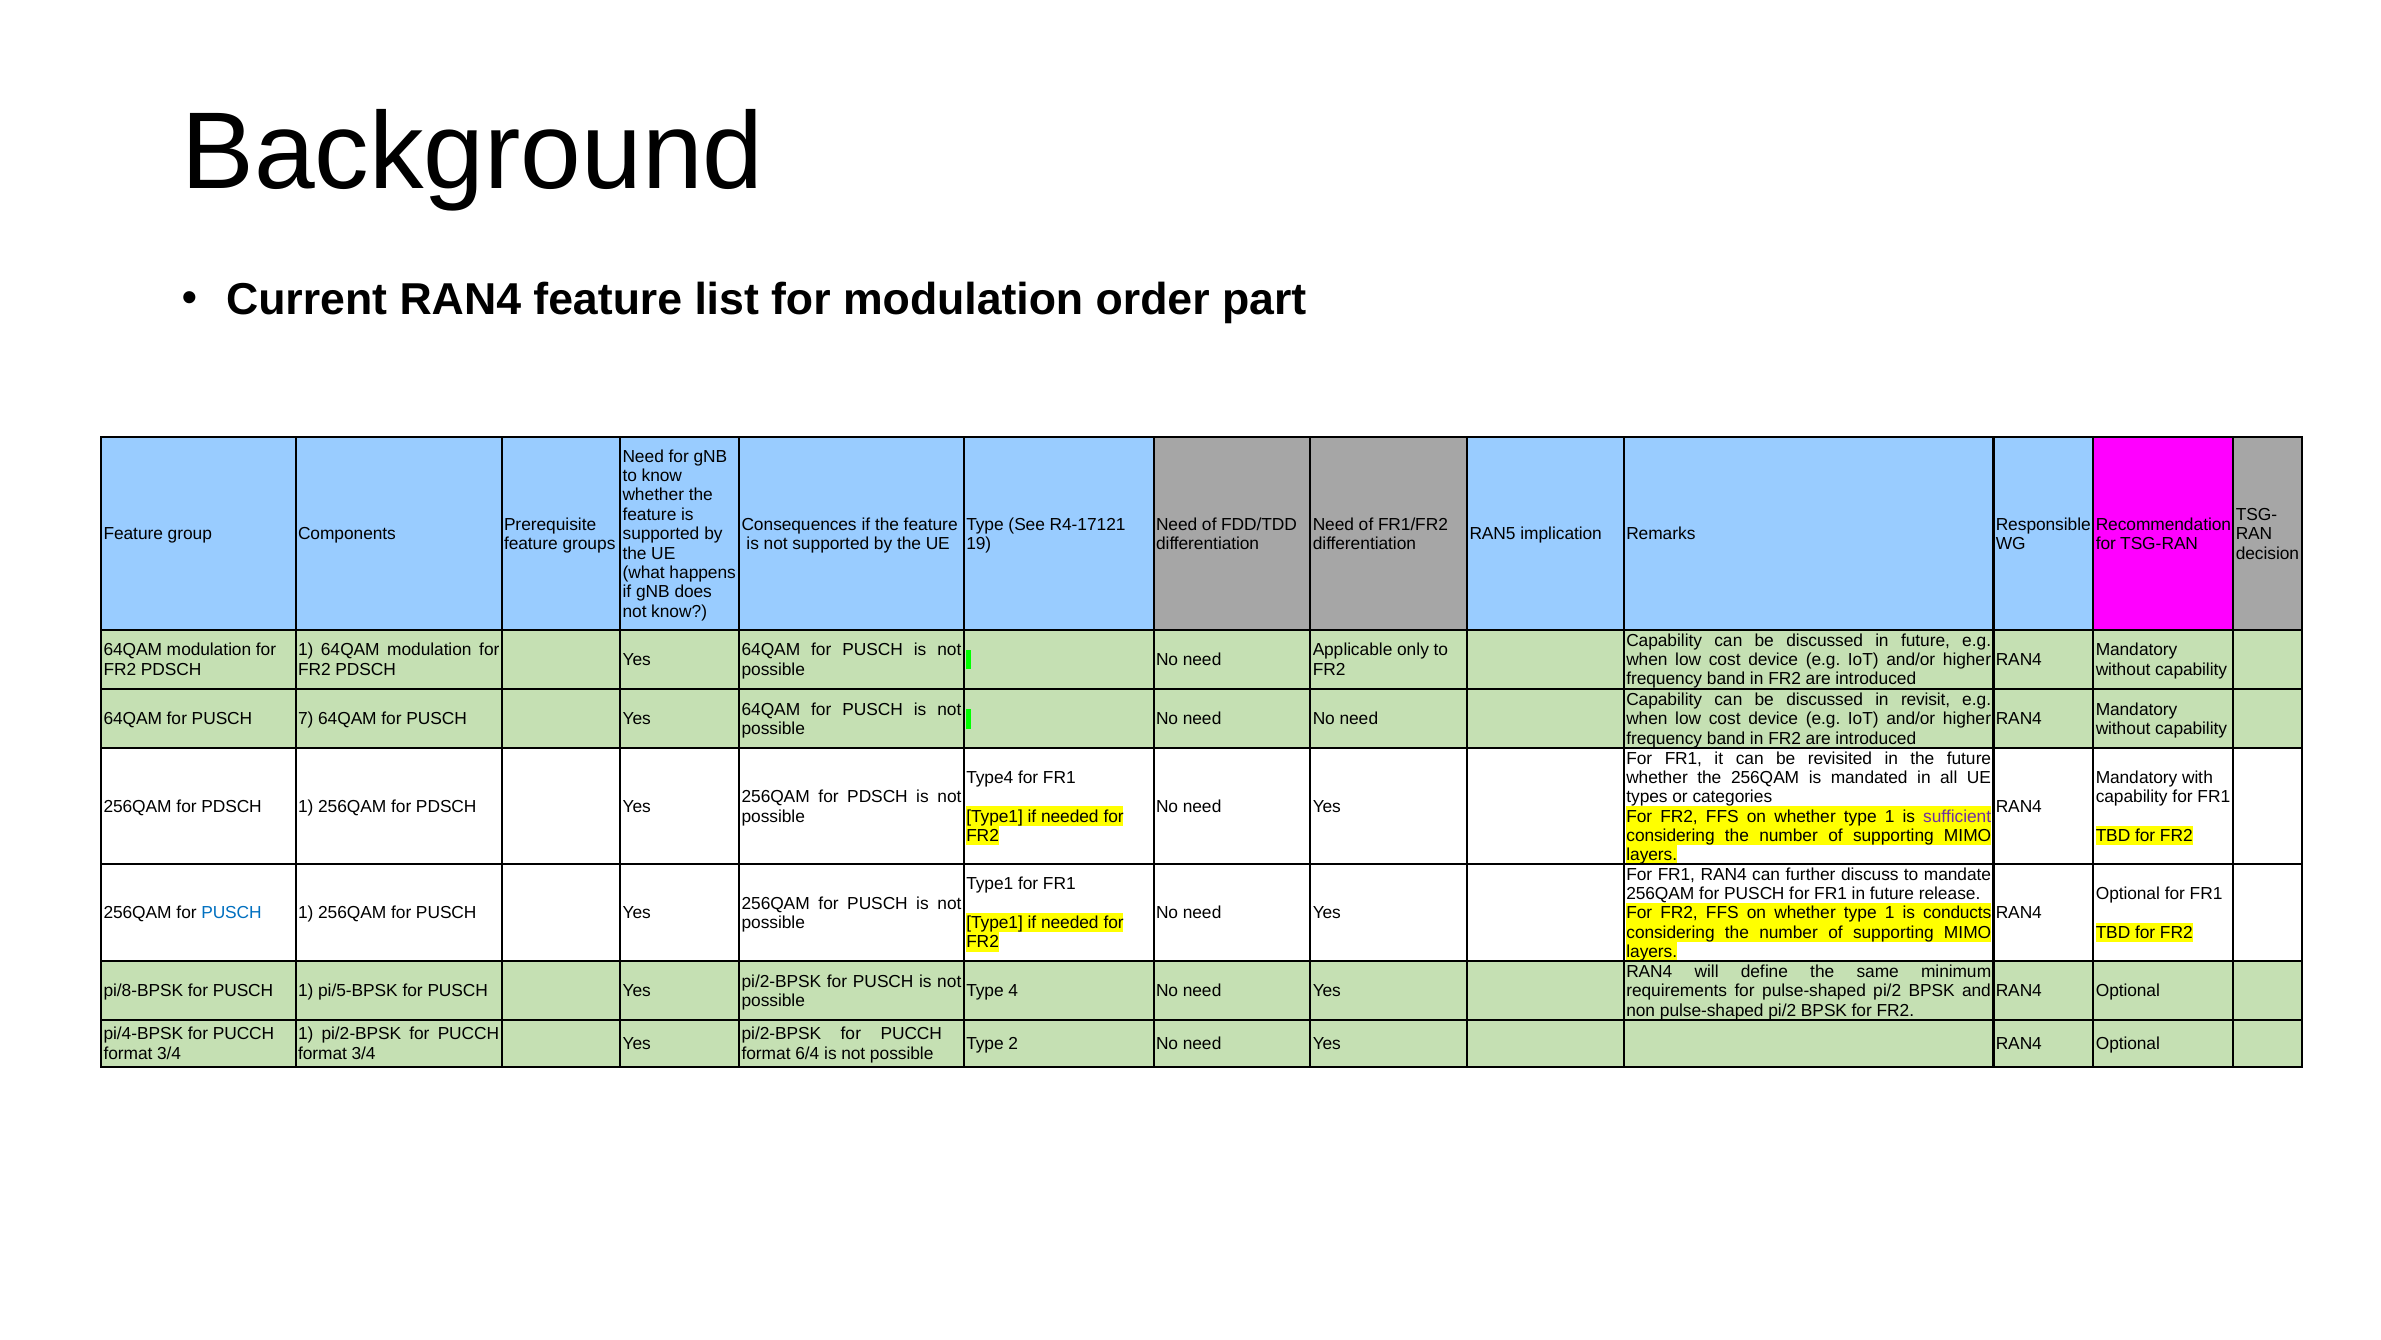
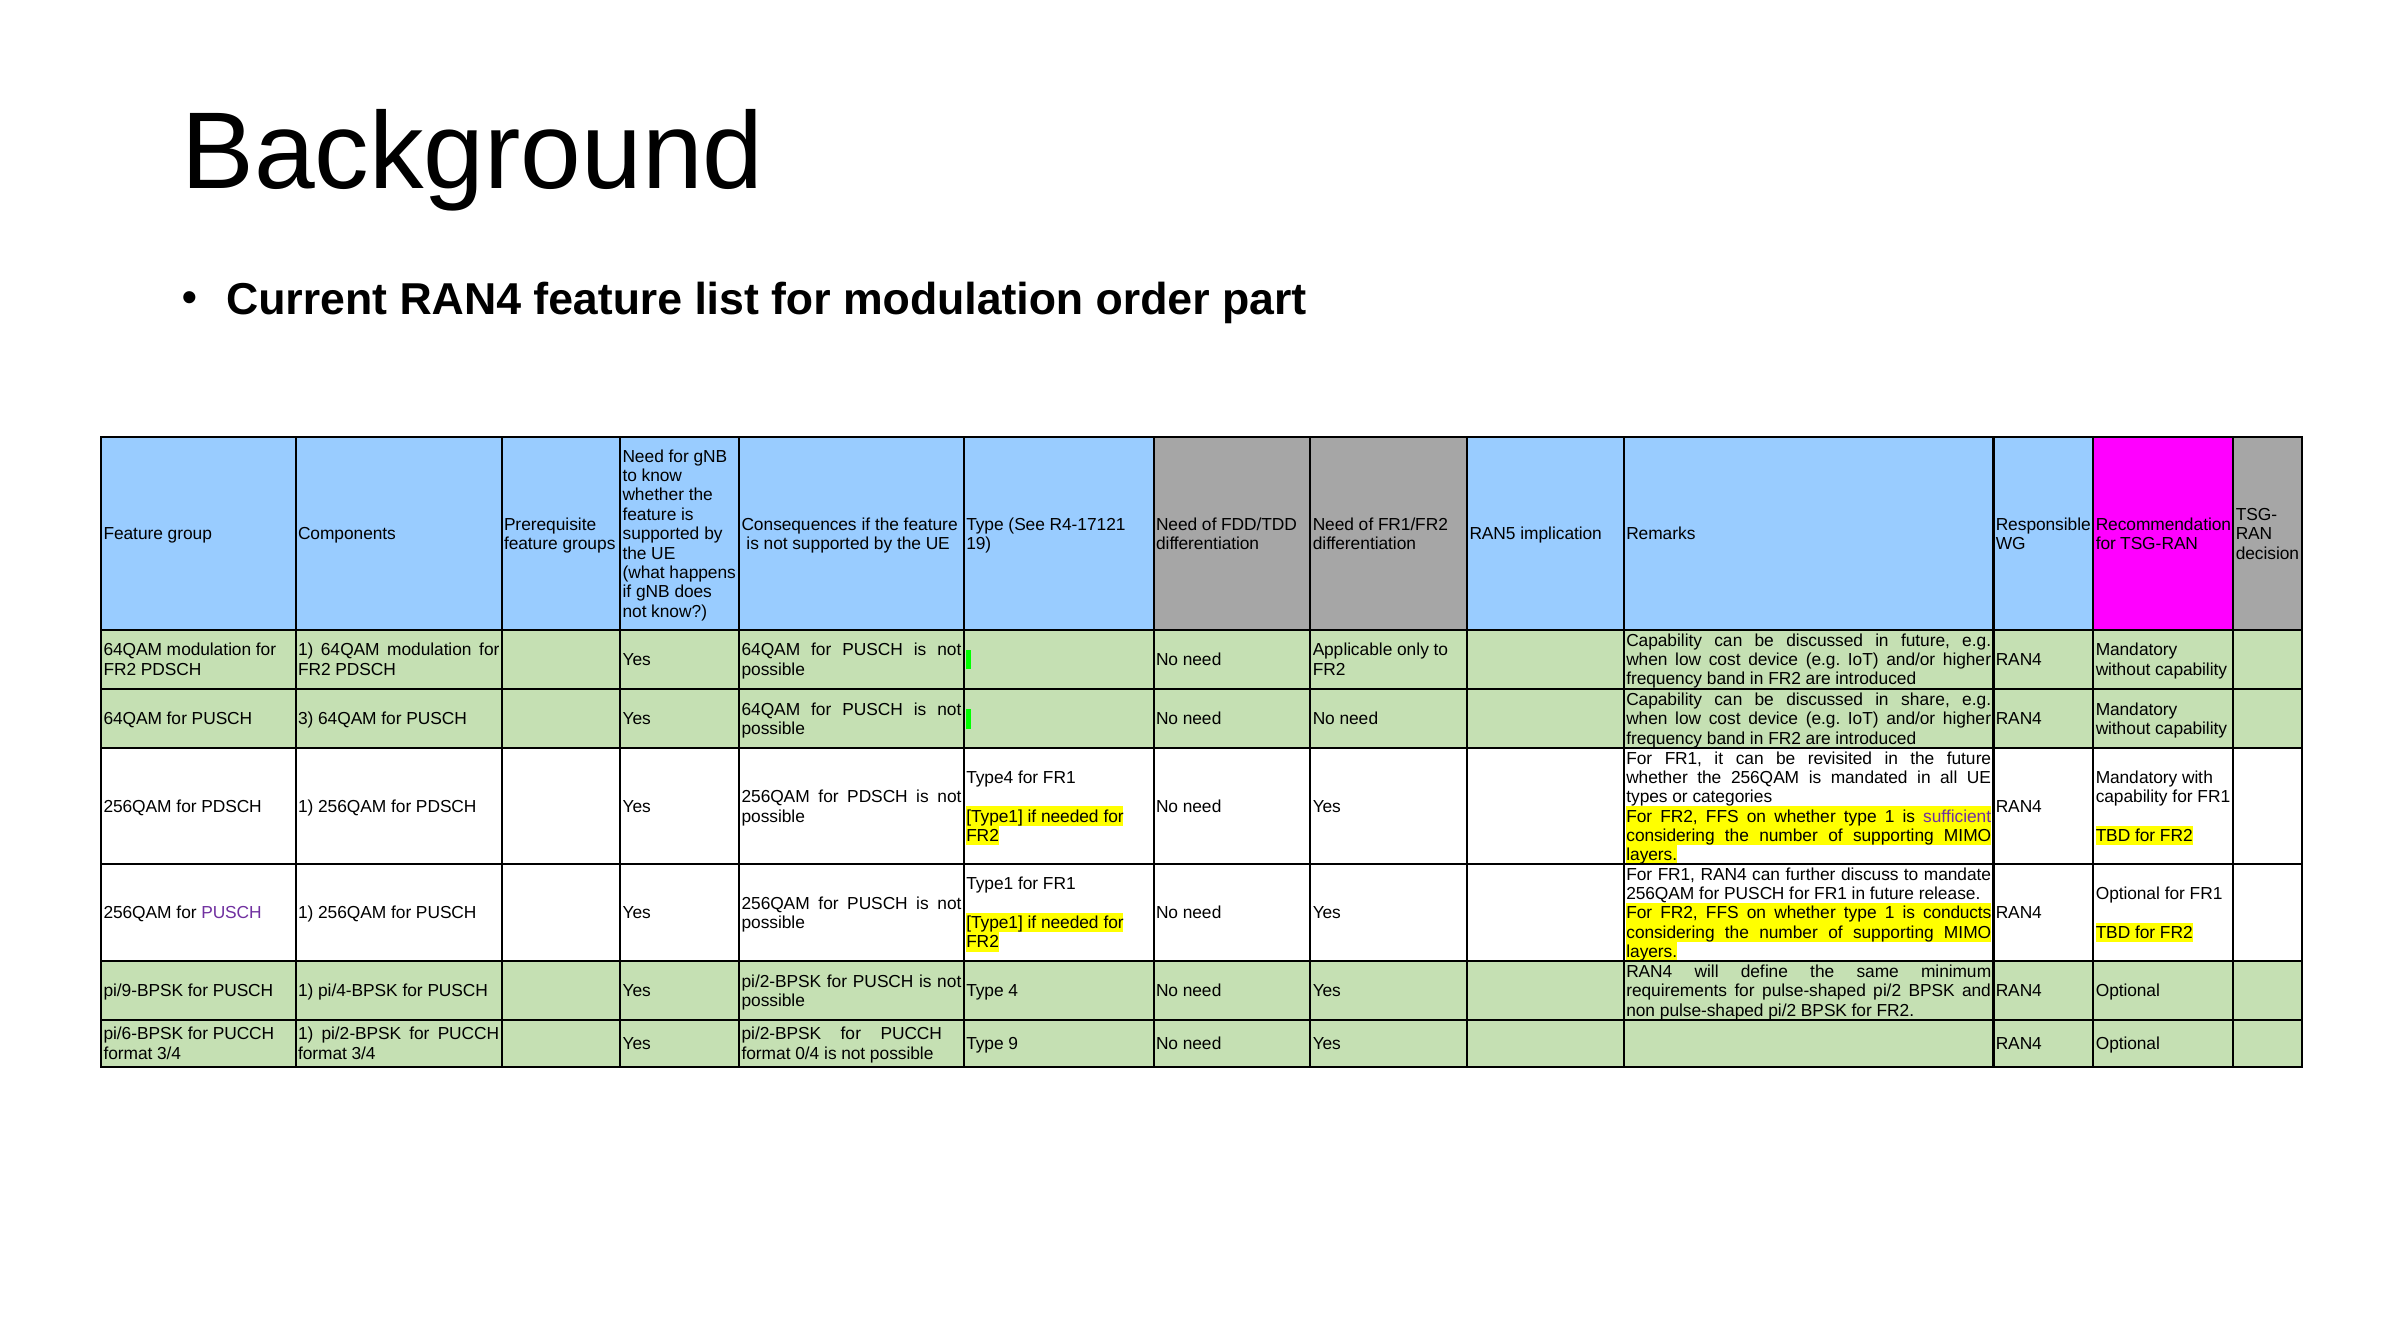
revisit: revisit -> share
7: 7 -> 3
PUSCH at (232, 913) colour: blue -> purple
pi/8-BPSK: pi/8-BPSK -> pi/9-BPSK
pi/5-BPSK: pi/5-BPSK -> pi/4-BPSK
pi/4-BPSK: pi/4-BPSK -> pi/6-BPSK
2: 2 -> 9
6/4: 6/4 -> 0/4
